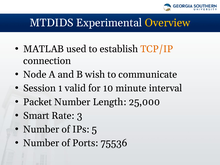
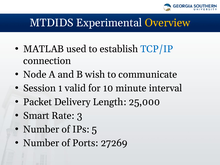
TCP/IP colour: orange -> blue
Packet Number: Number -> Delivery
75536: 75536 -> 27269
